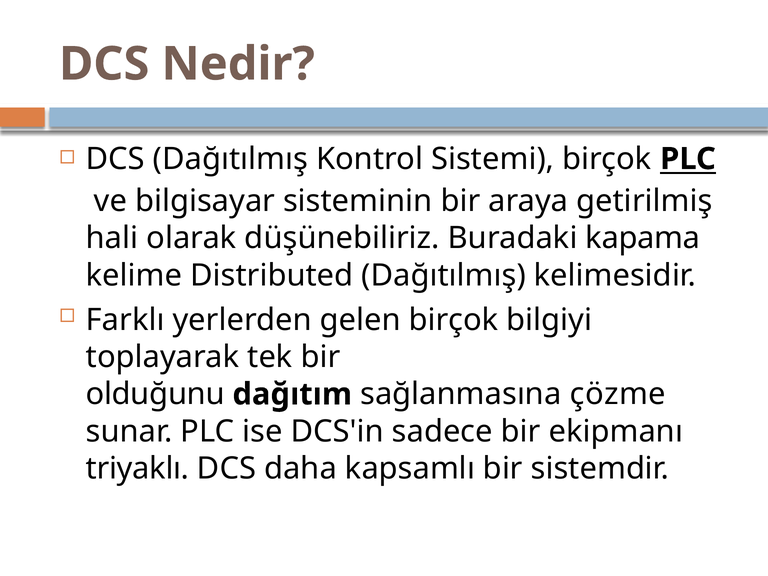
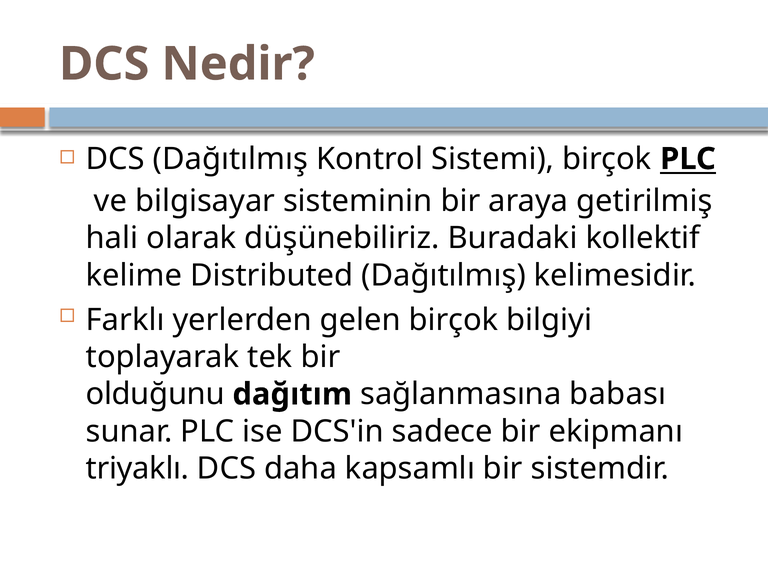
kapama: kapama -> kollektif
çözme: çözme -> babası
